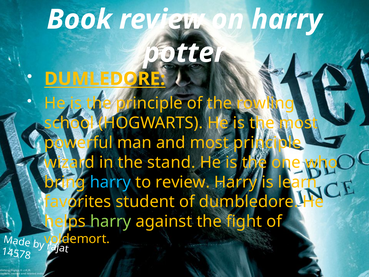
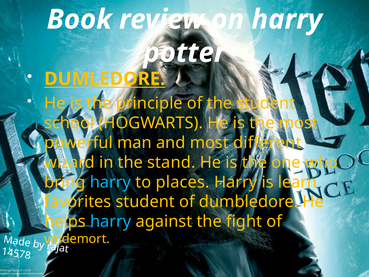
the rowling: rowling -> student
most principle: principle -> different
to review: review -> places
harry at (111, 221) colour: light green -> light blue
